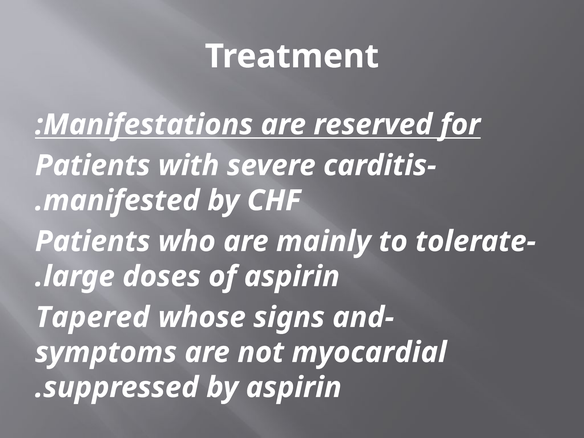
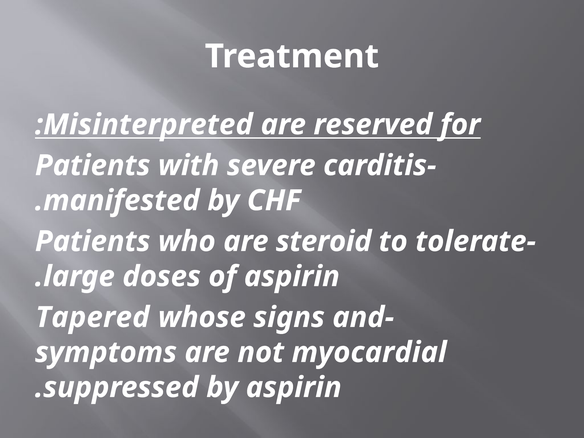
Manifestations: Manifestations -> Misinterpreted
mainly: mainly -> steroid
